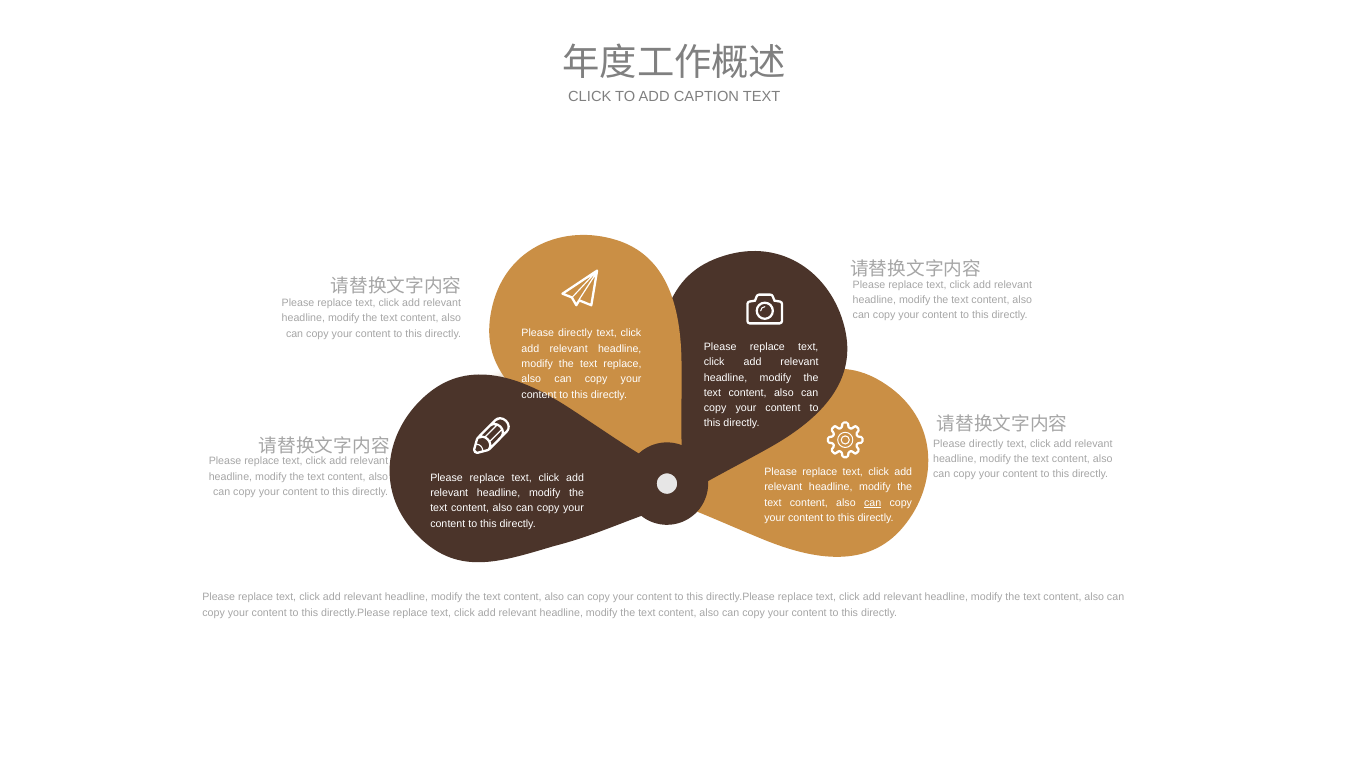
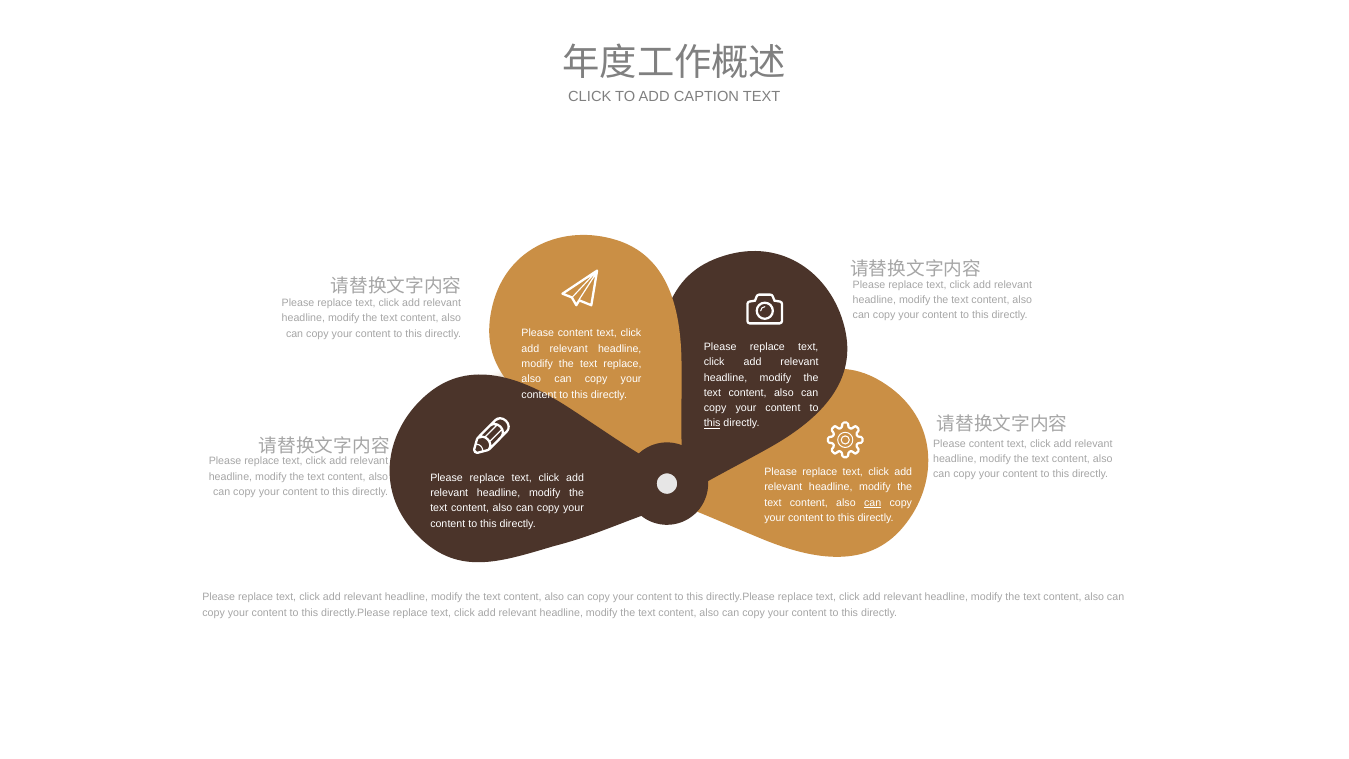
directly at (575, 333): directly -> content
this at (712, 423) underline: none -> present
directly at (986, 443): directly -> content
